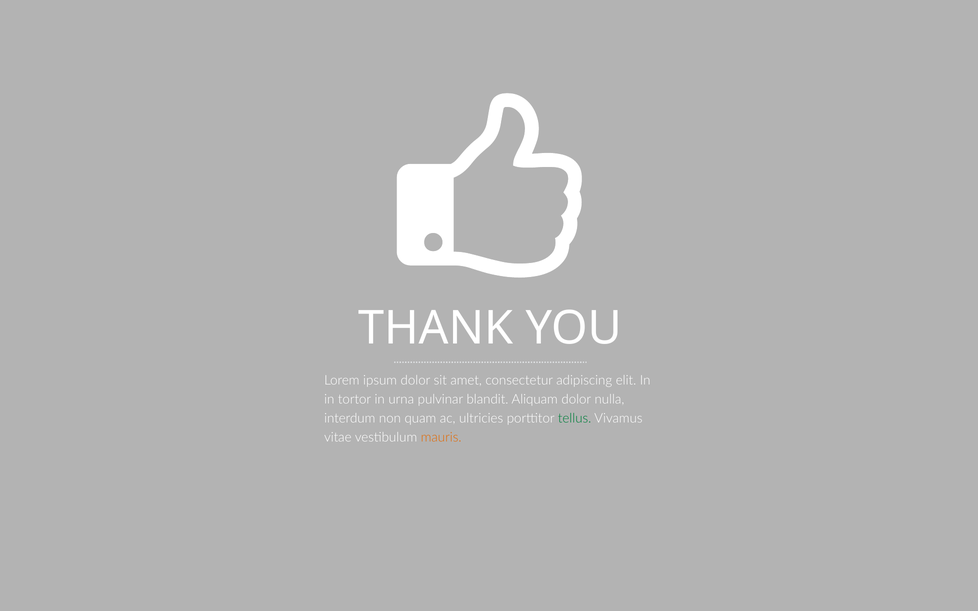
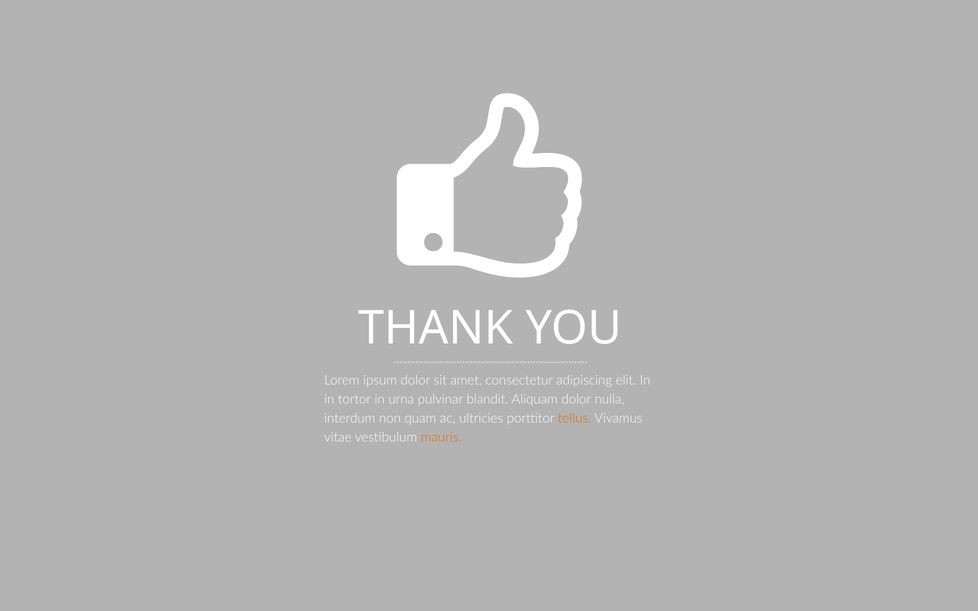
tellus colour: green -> orange
